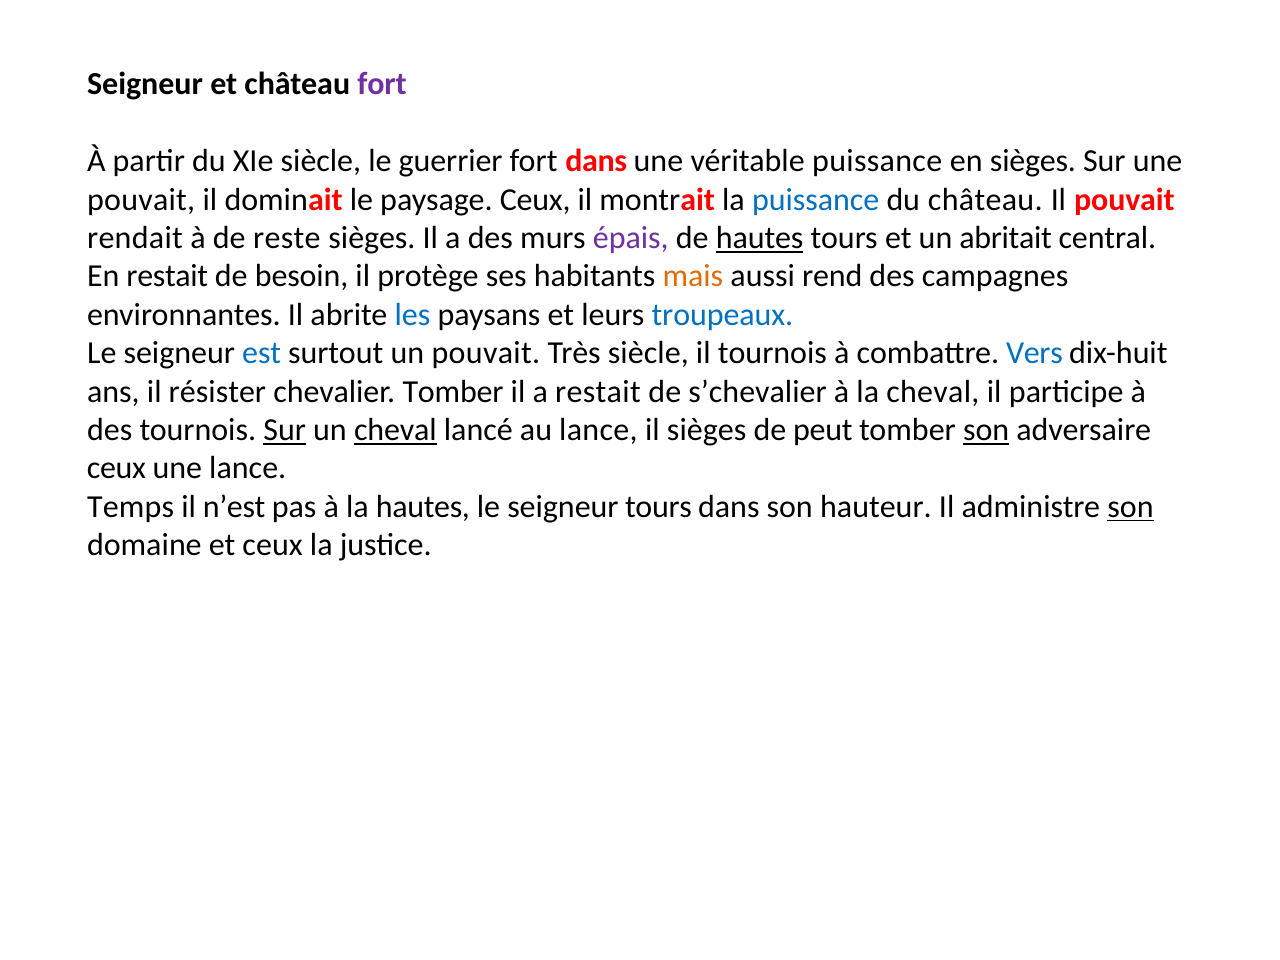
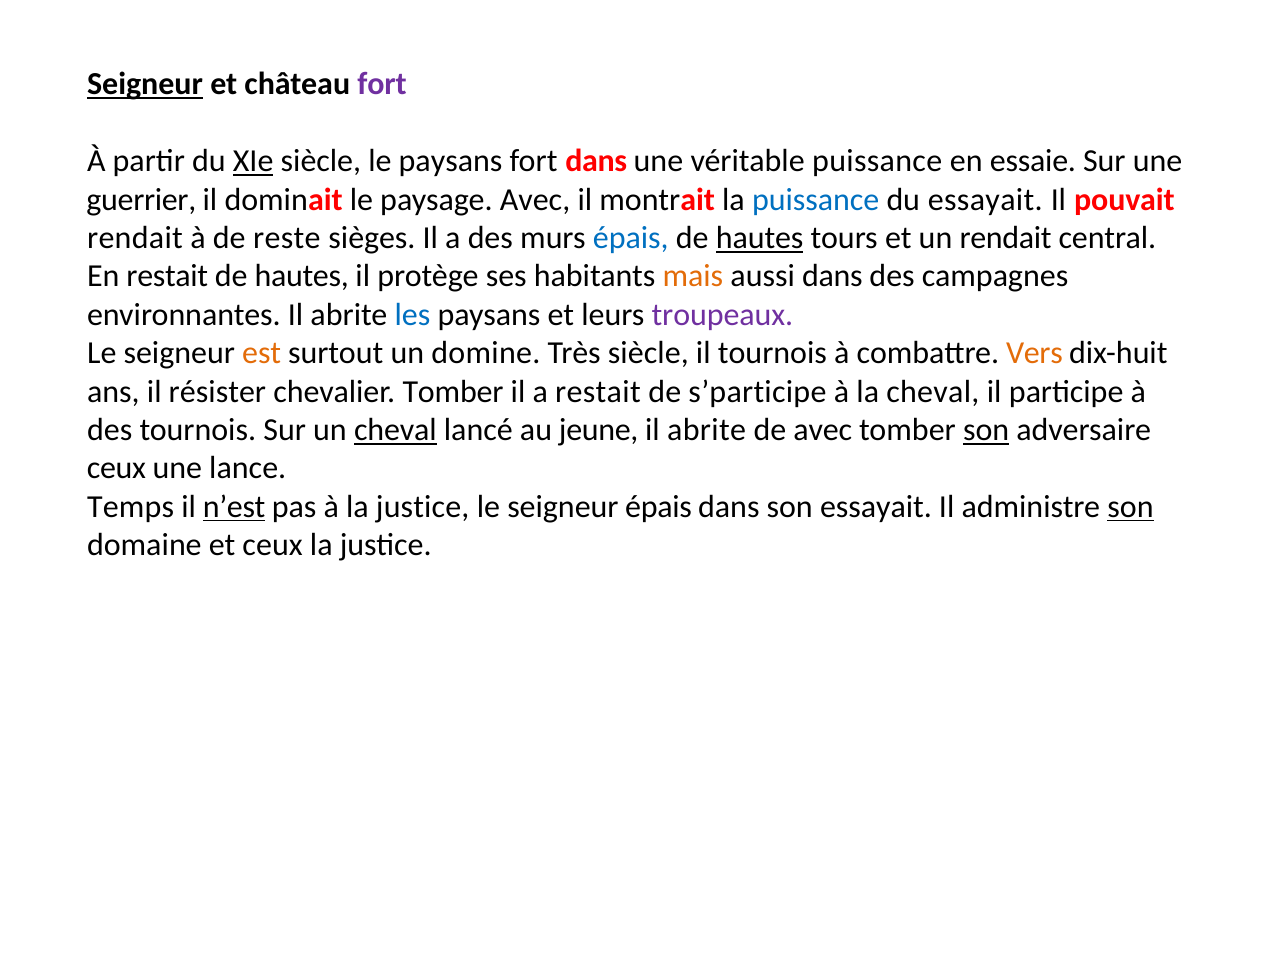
Seigneur at (145, 84) underline: none -> present
XIe underline: none -> present
le guerrier: guerrier -> paysans
en sièges: sièges -> essaie
pouvait at (141, 200): pouvait -> guerrier
paysage Ceux: Ceux -> Avec
du château: château -> essayait
épais at (631, 238) colour: purple -> blue
un abritait: abritait -> rendait
besoin at (302, 276): besoin -> hautes
aussi rend: rend -> dans
troupeaux colour: blue -> purple
est colour: blue -> orange
un pouvait: pouvait -> domine
Vers colour: blue -> orange
s’chevalier: s’chevalier -> s’participe
Sur at (285, 430) underline: present -> none
au lance: lance -> jeune
sièges at (707, 430): sièges -> abrite
de peut: peut -> avec
n’est underline: none -> present
à la hautes: hautes -> justice
seigneur tours: tours -> épais
son hauteur: hauteur -> essayait
